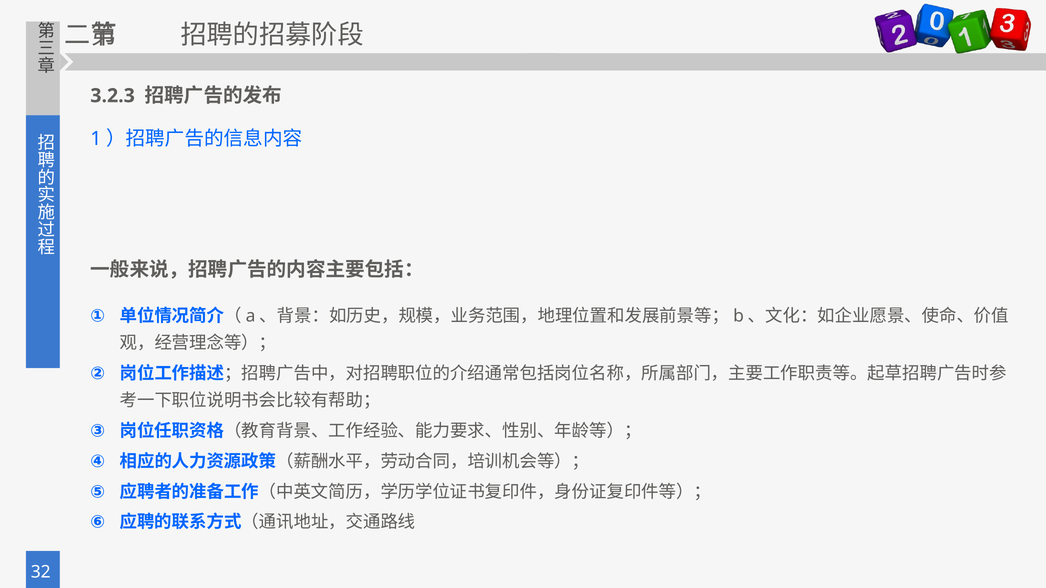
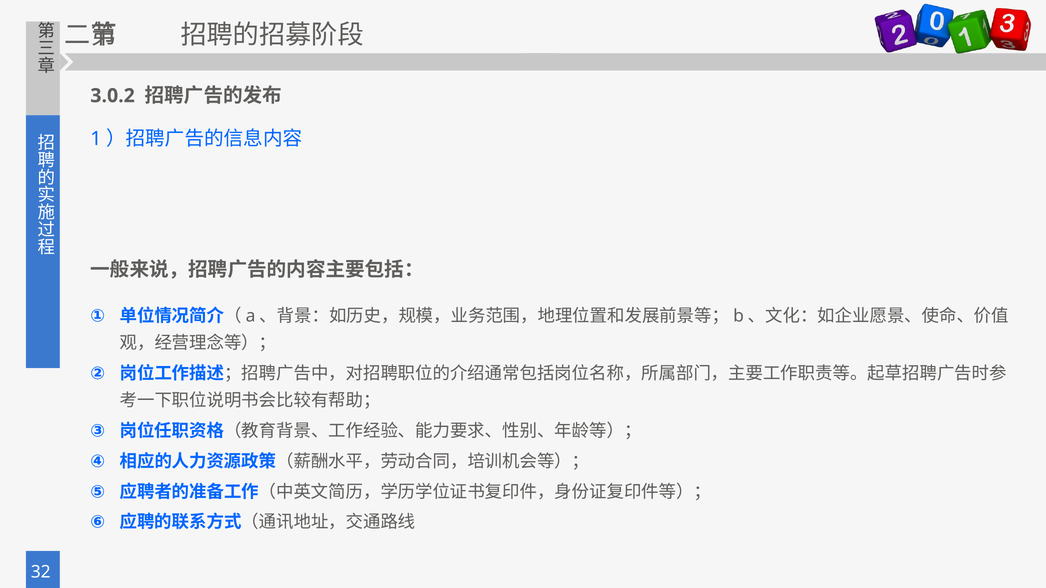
3.2.3: 3.2.3 -> 3.0.2
